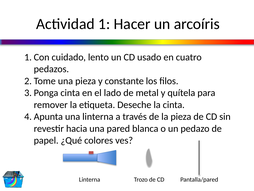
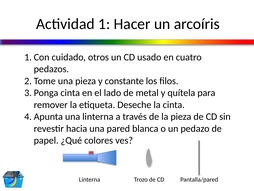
lento: lento -> otros
